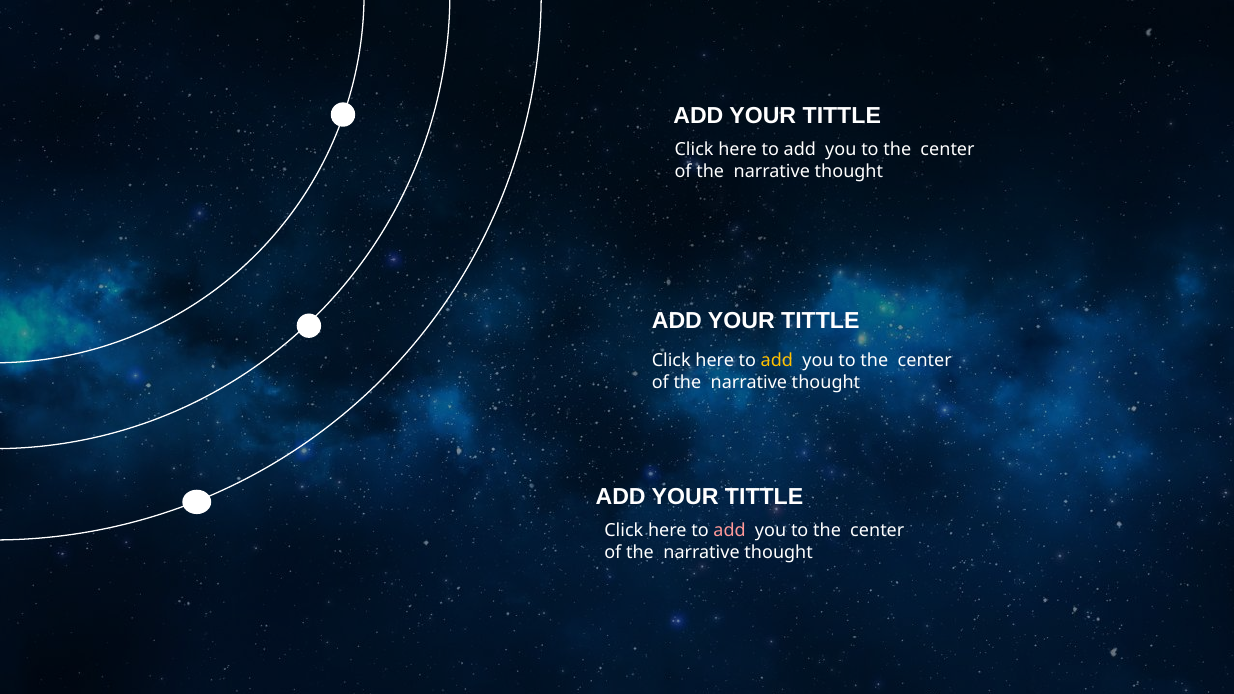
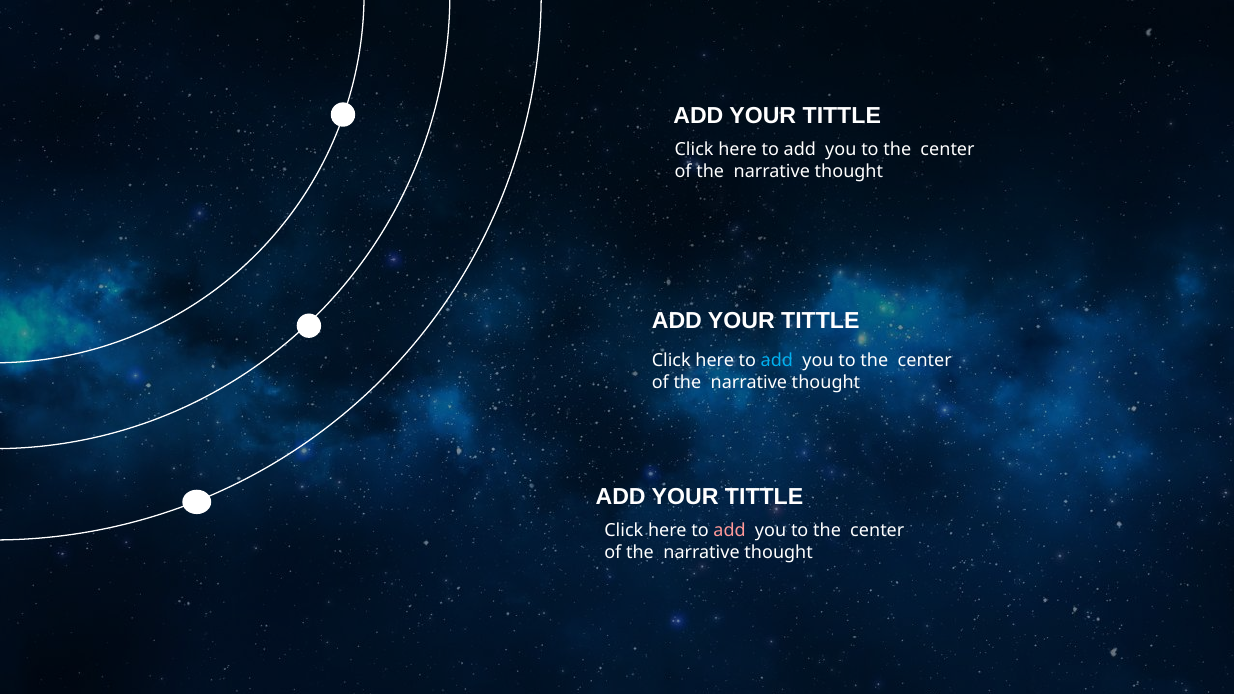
add at (777, 361) colour: yellow -> light blue
